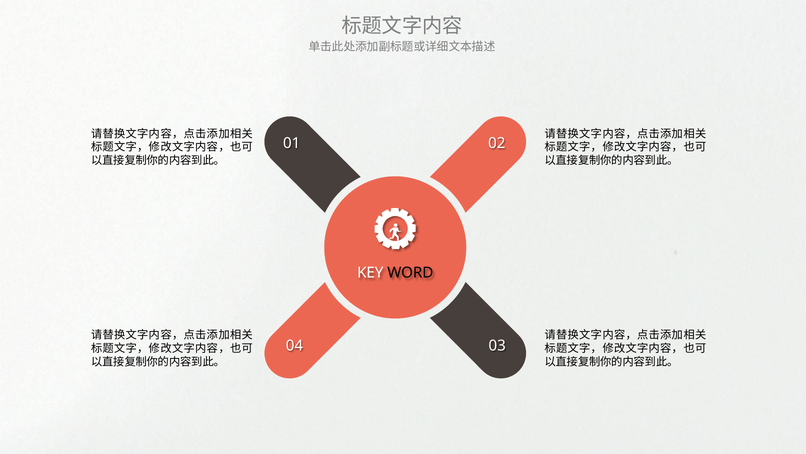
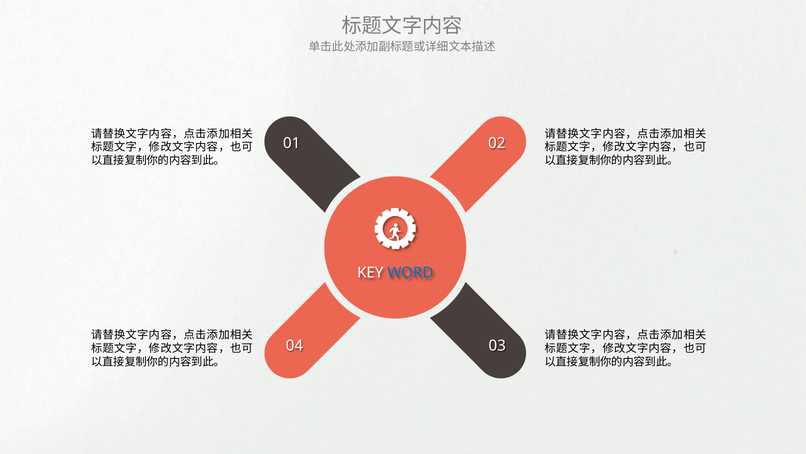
WORD colour: black -> blue
